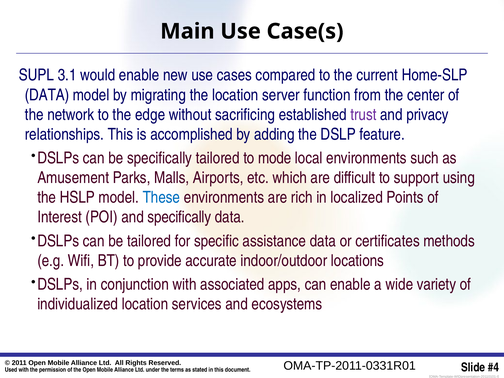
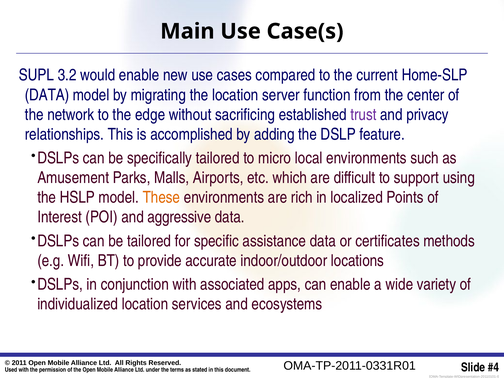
3.1: 3.1 -> 3.2
mode: mode -> micro
These colour: blue -> orange
and specifically: specifically -> aggressive
